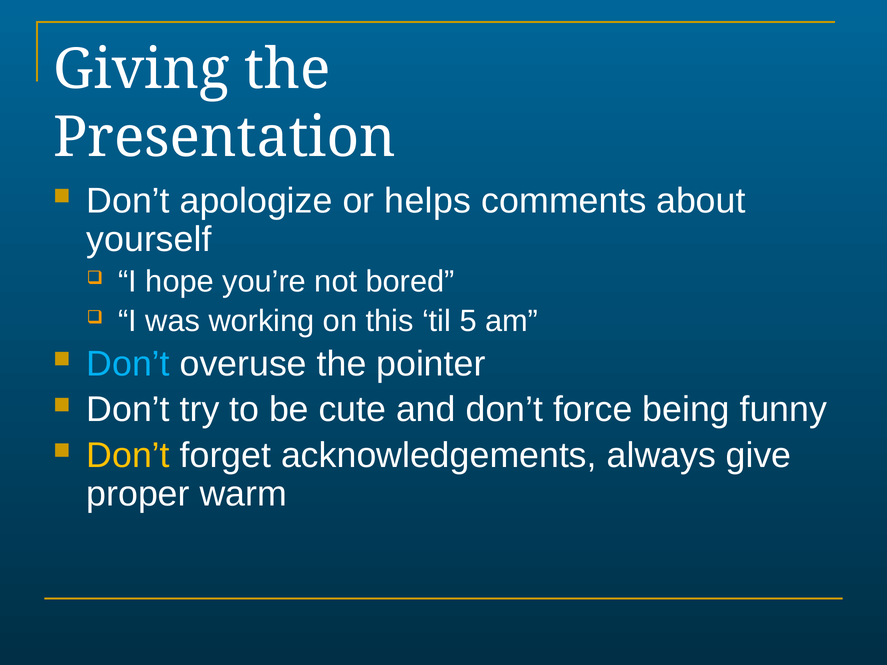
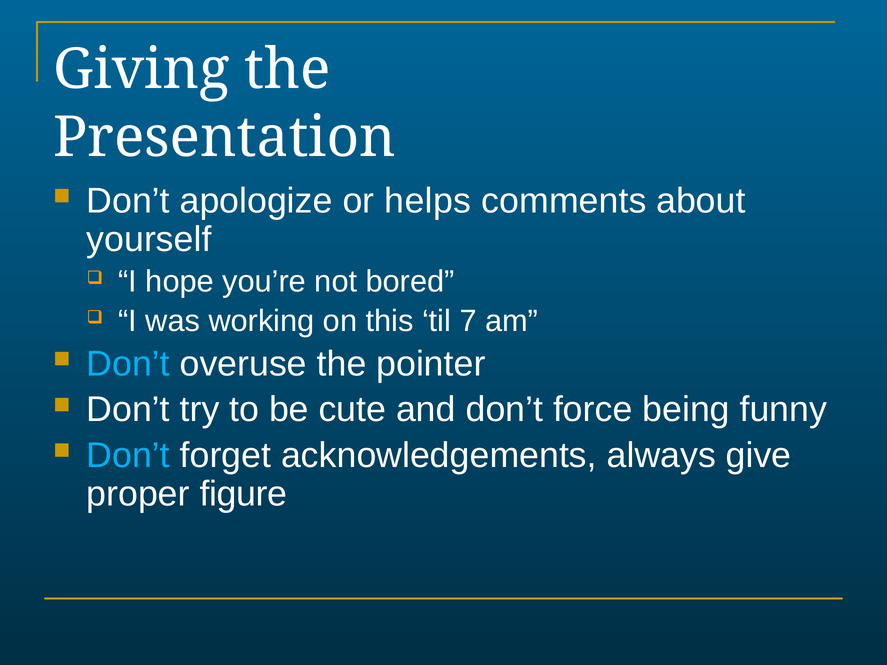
5: 5 -> 7
Don’t at (128, 456) colour: yellow -> light blue
warm: warm -> figure
